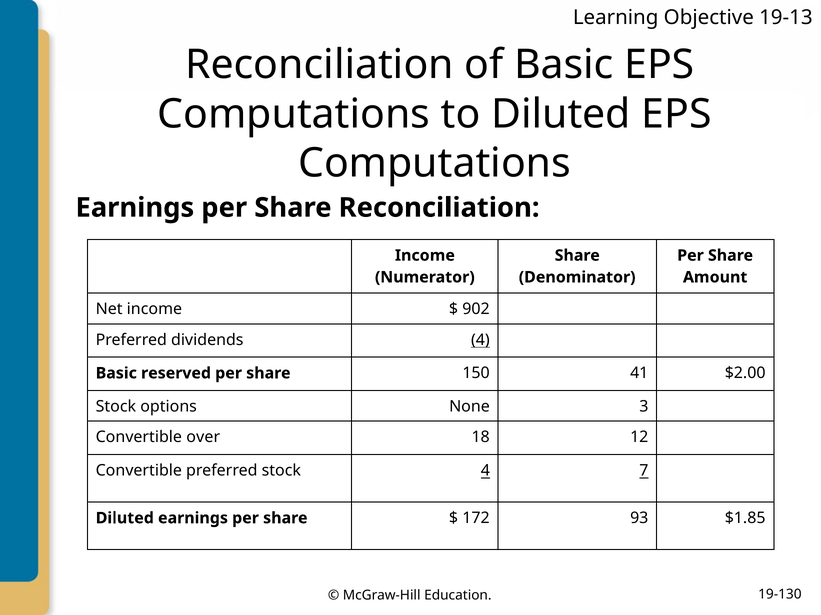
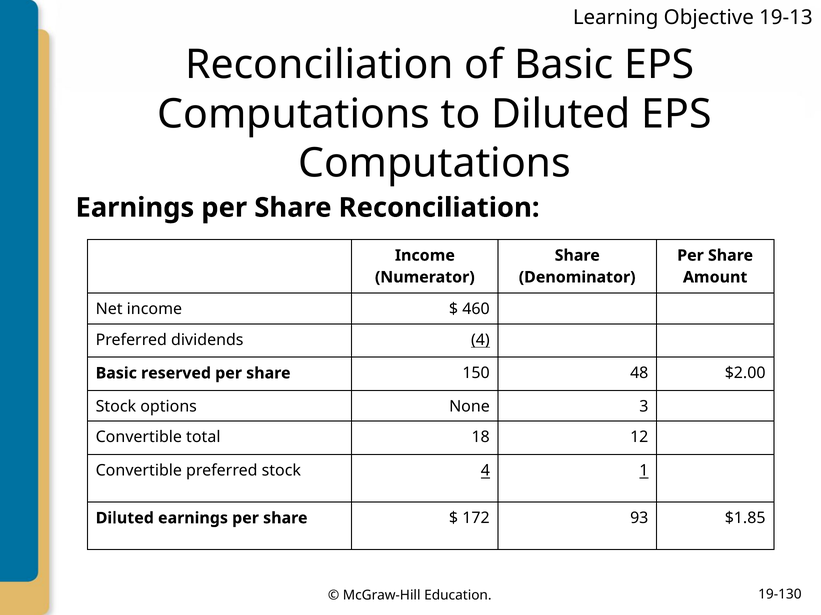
902: 902 -> 460
41: 41 -> 48
over: over -> total
7: 7 -> 1
